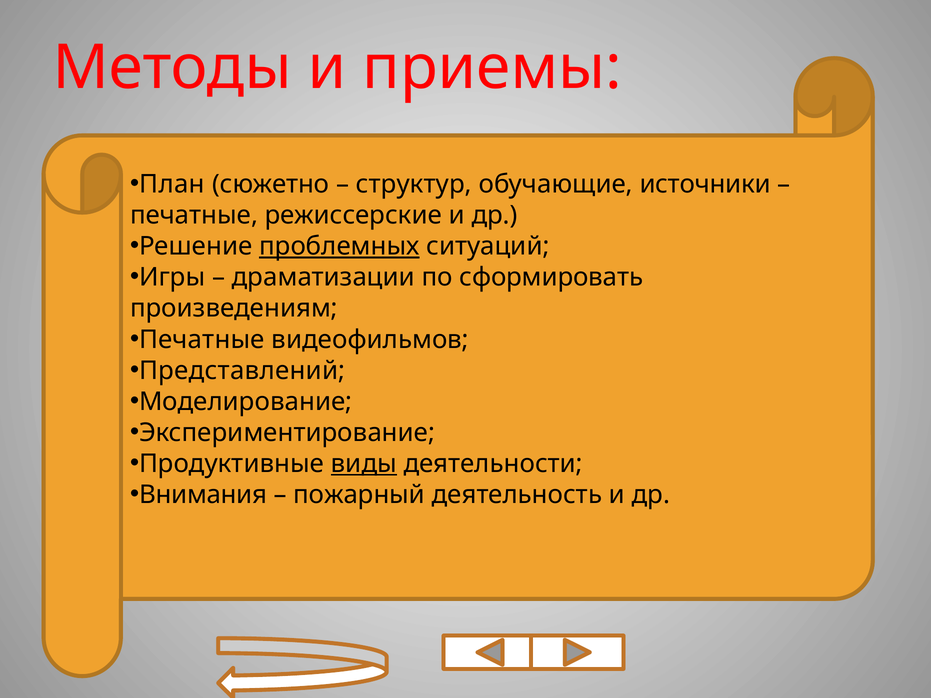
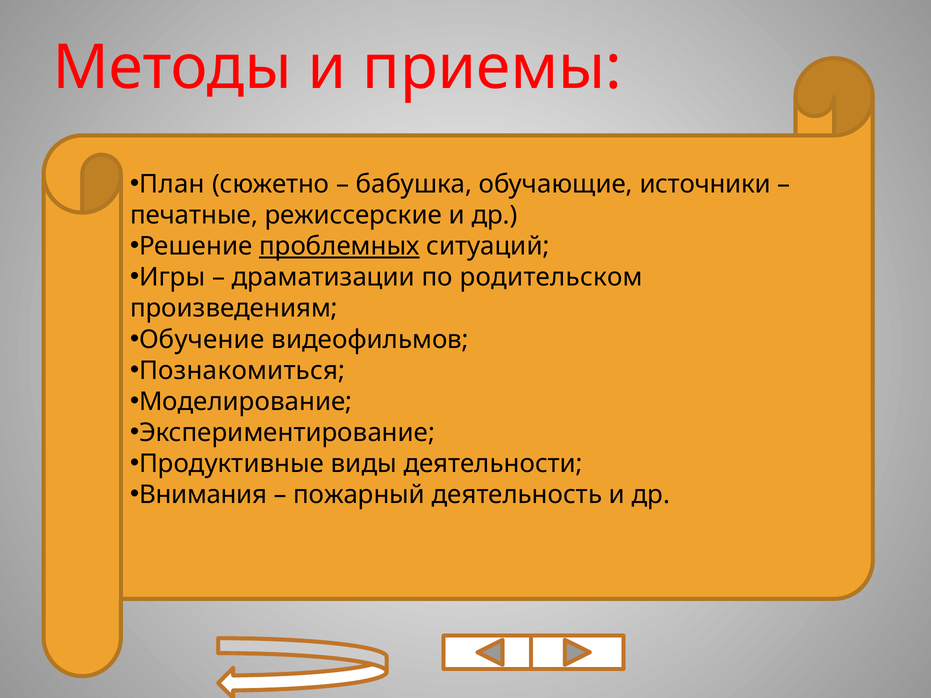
структур: структур -> бабушка
сформировать: сформировать -> родительском
Печатные at (202, 340): Печатные -> Обучение
Представлений: Представлений -> Познакомиться
виды underline: present -> none
